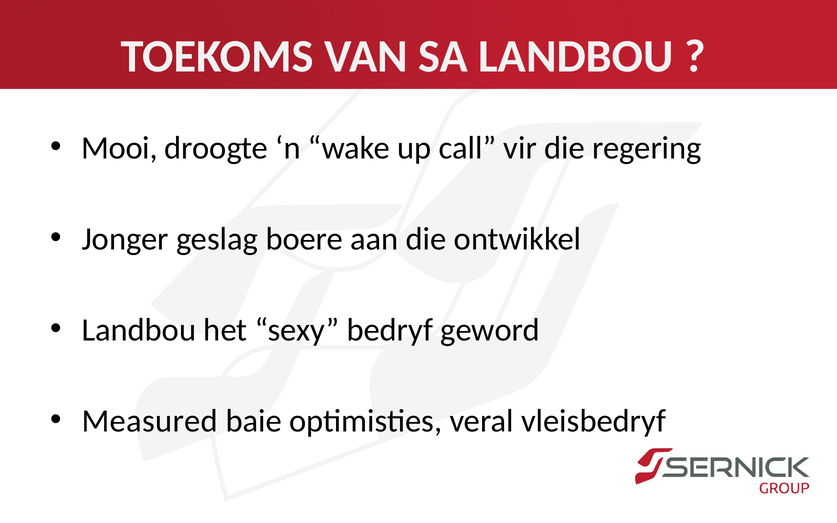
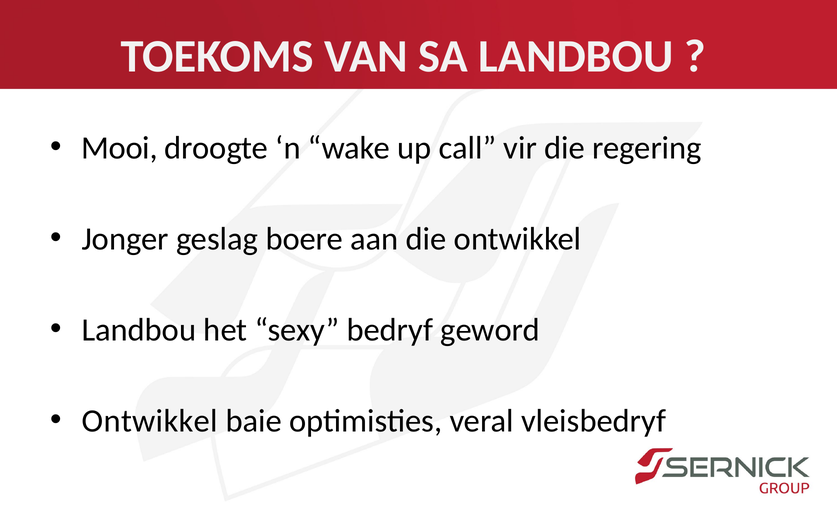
Measured at (150, 421): Measured -> Ontwikkel
